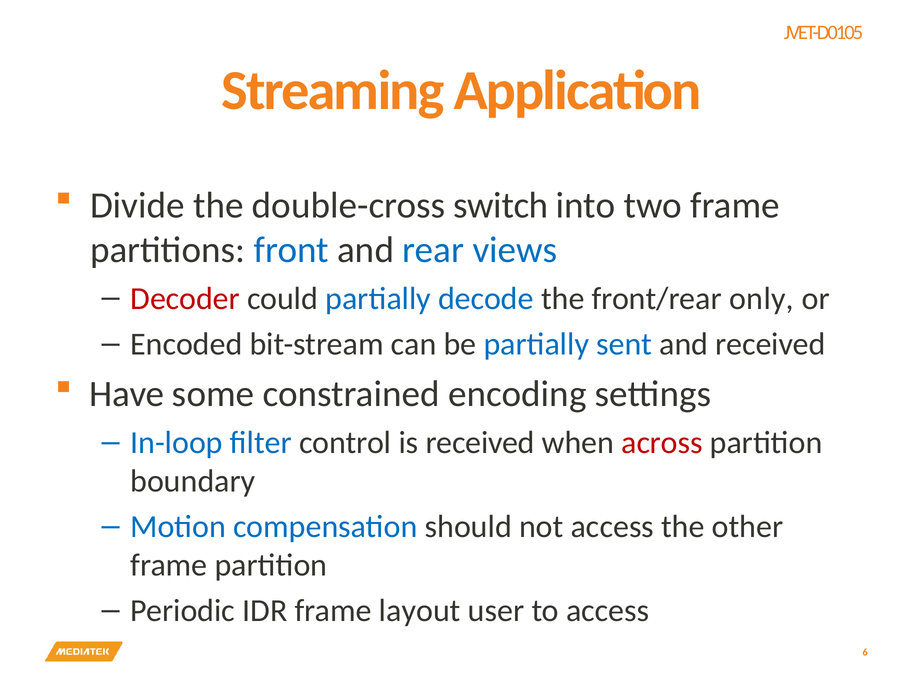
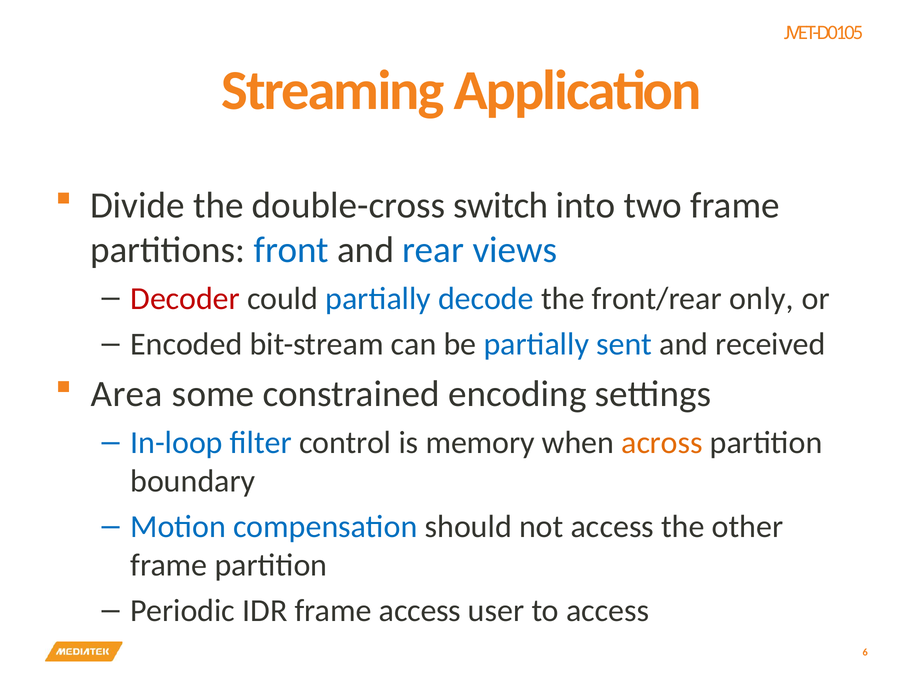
Have: Have -> Area
is received: received -> memory
across colour: red -> orange
frame layout: layout -> access
